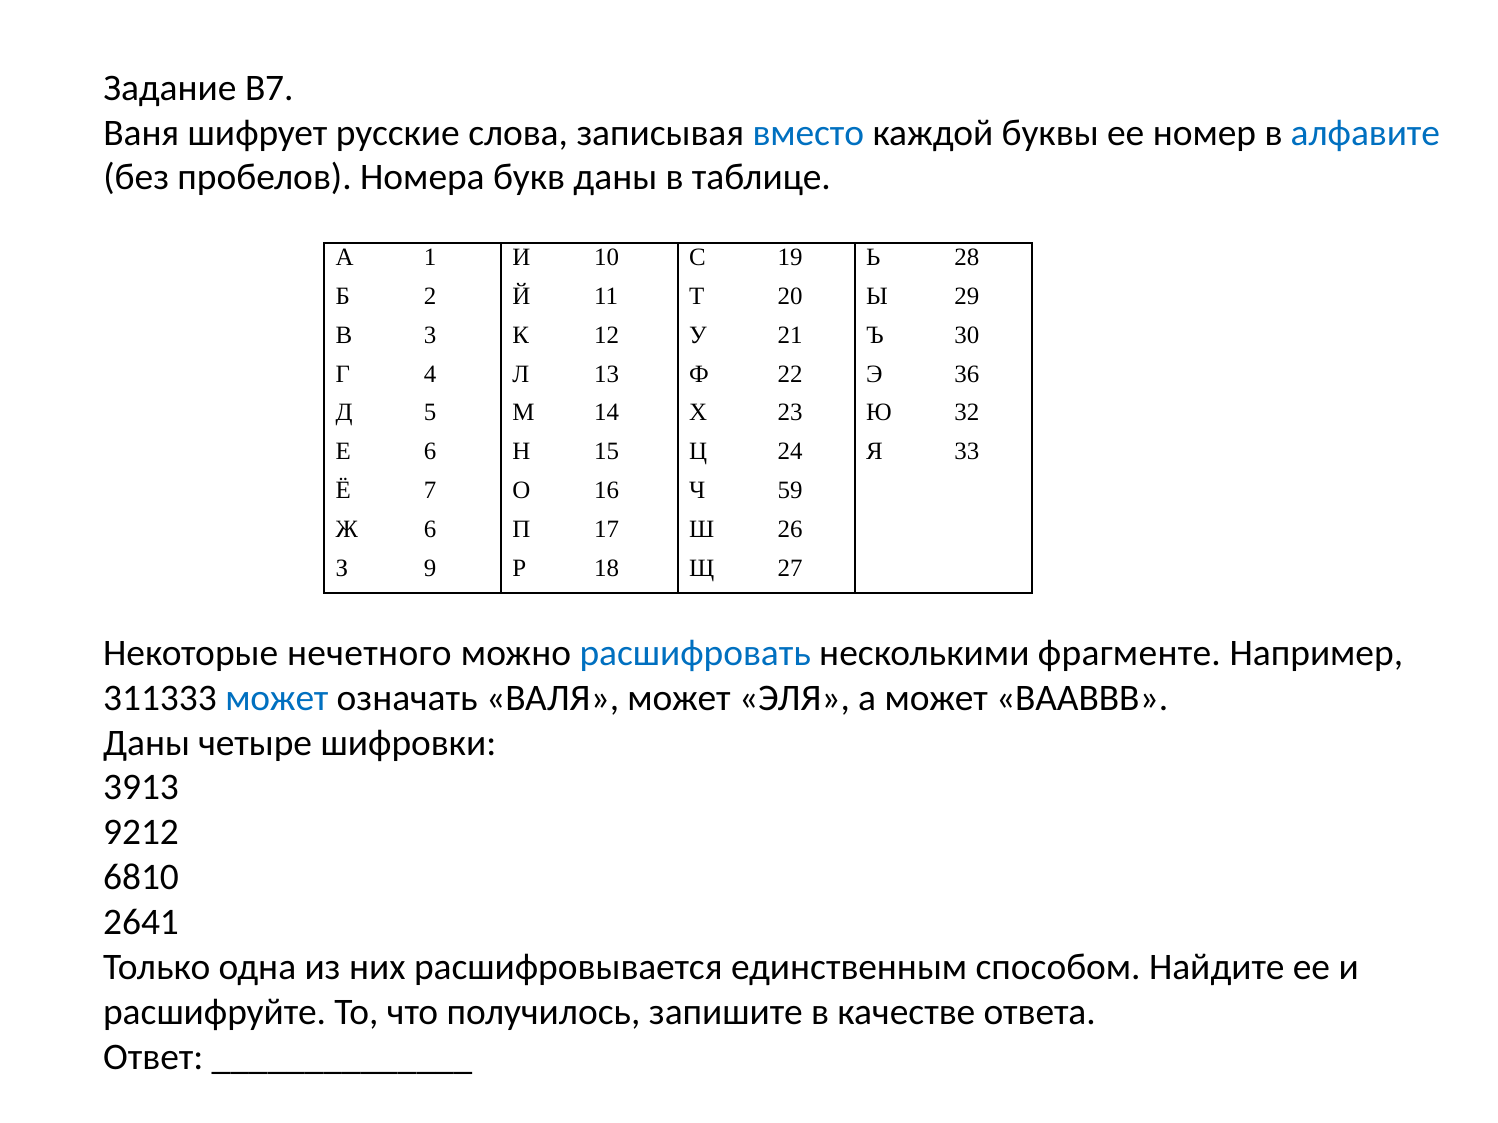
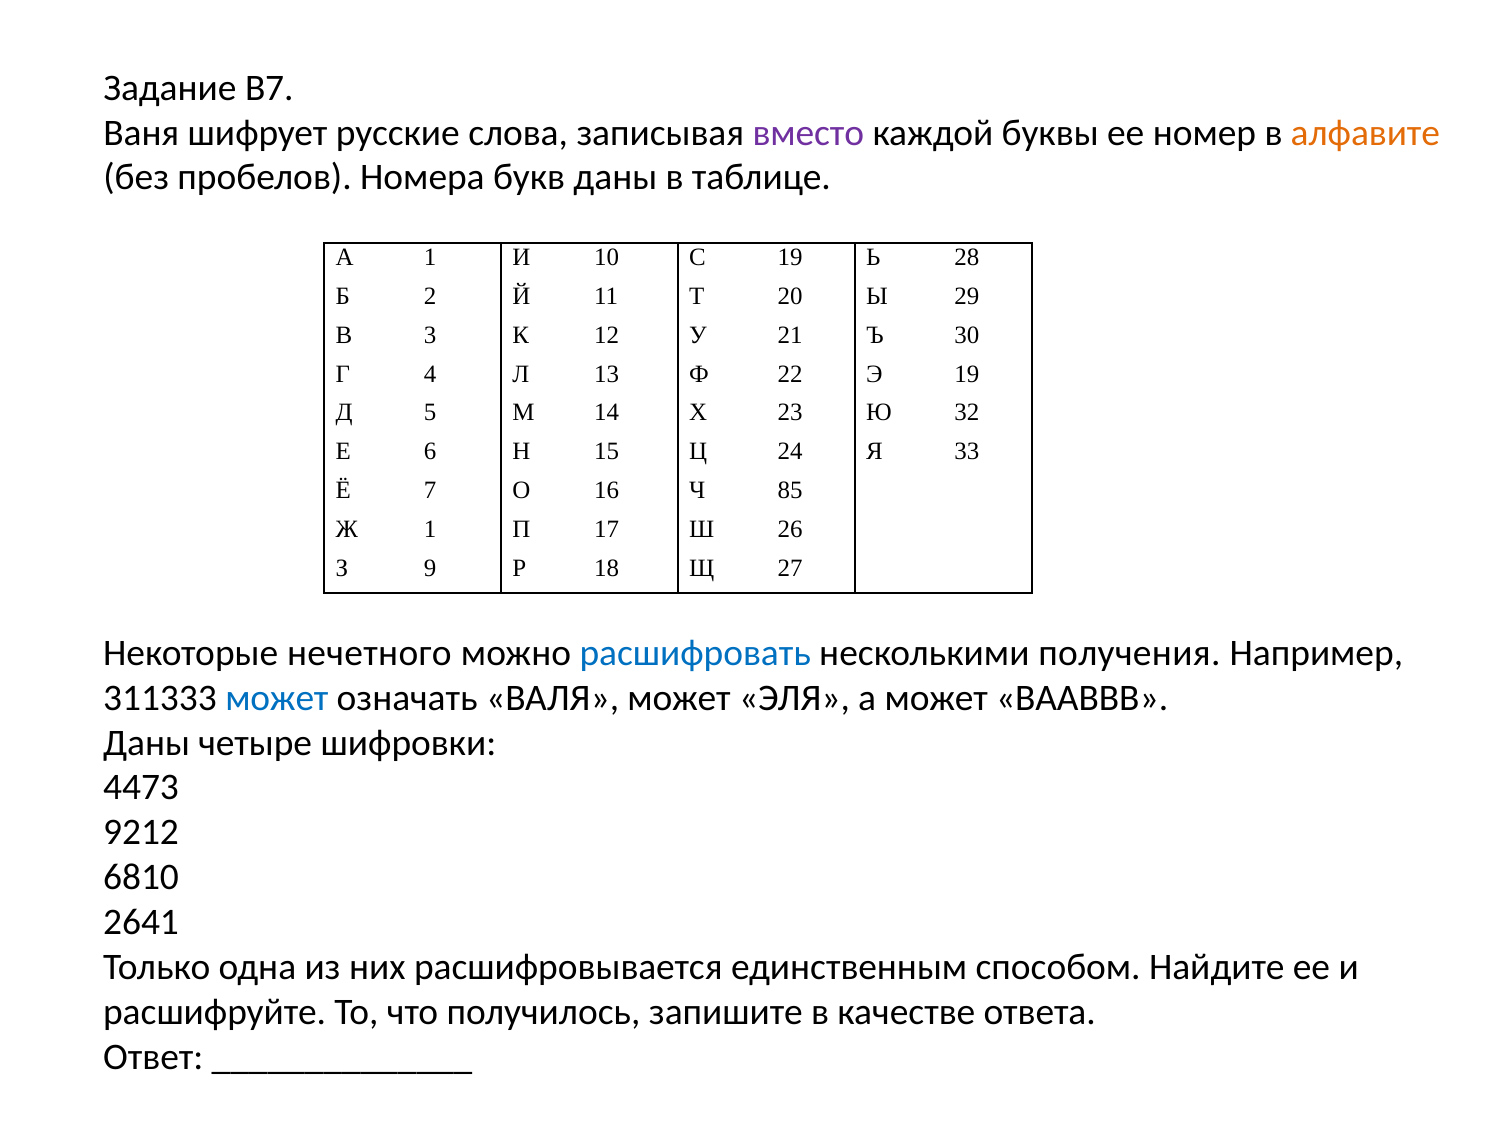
вместо colour: blue -> purple
алфавите colour: blue -> orange
Э 36: 36 -> 19
59: 59 -> 85
Ж 6: 6 -> 1
фрагменте: фрагменте -> получения
3913: 3913 -> 4473
